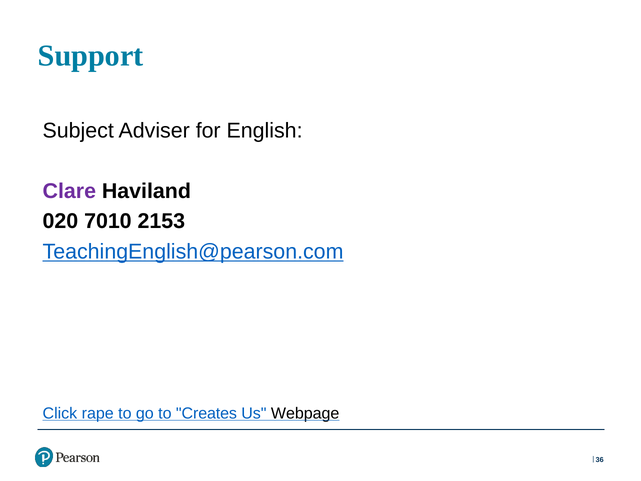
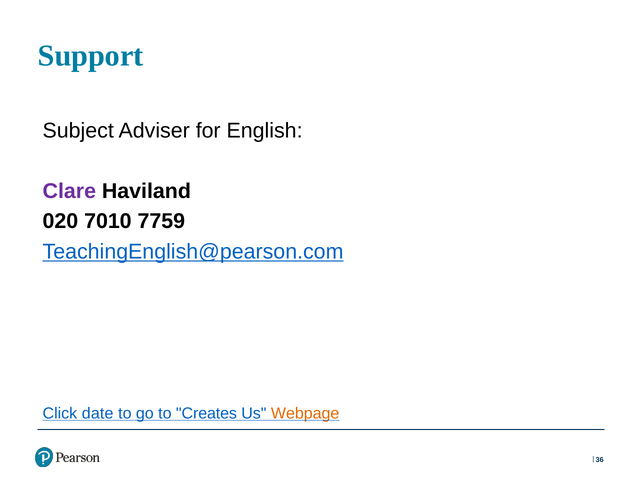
2153: 2153 -> 7759
rape: rape -> date
Webpage colour: black -> orange
